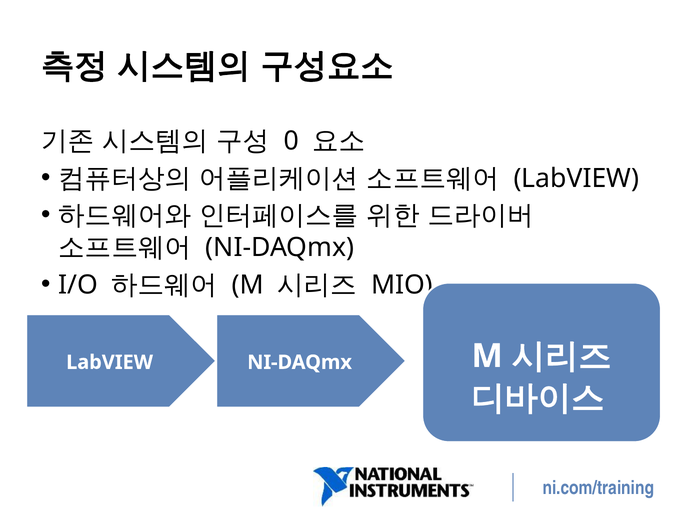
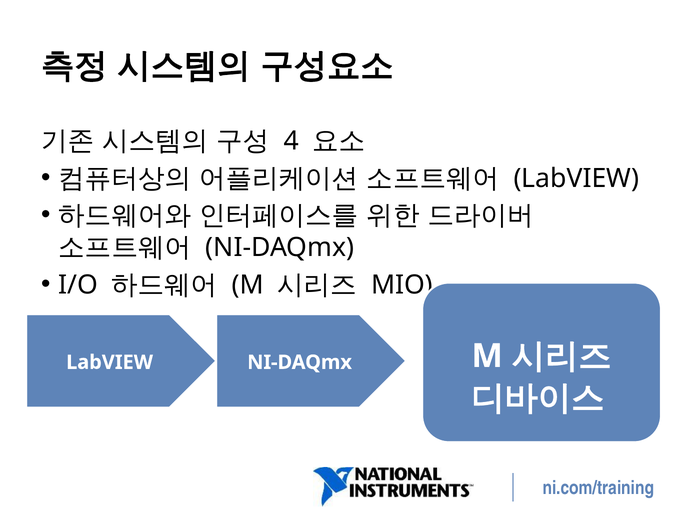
0: 0 -> 4
